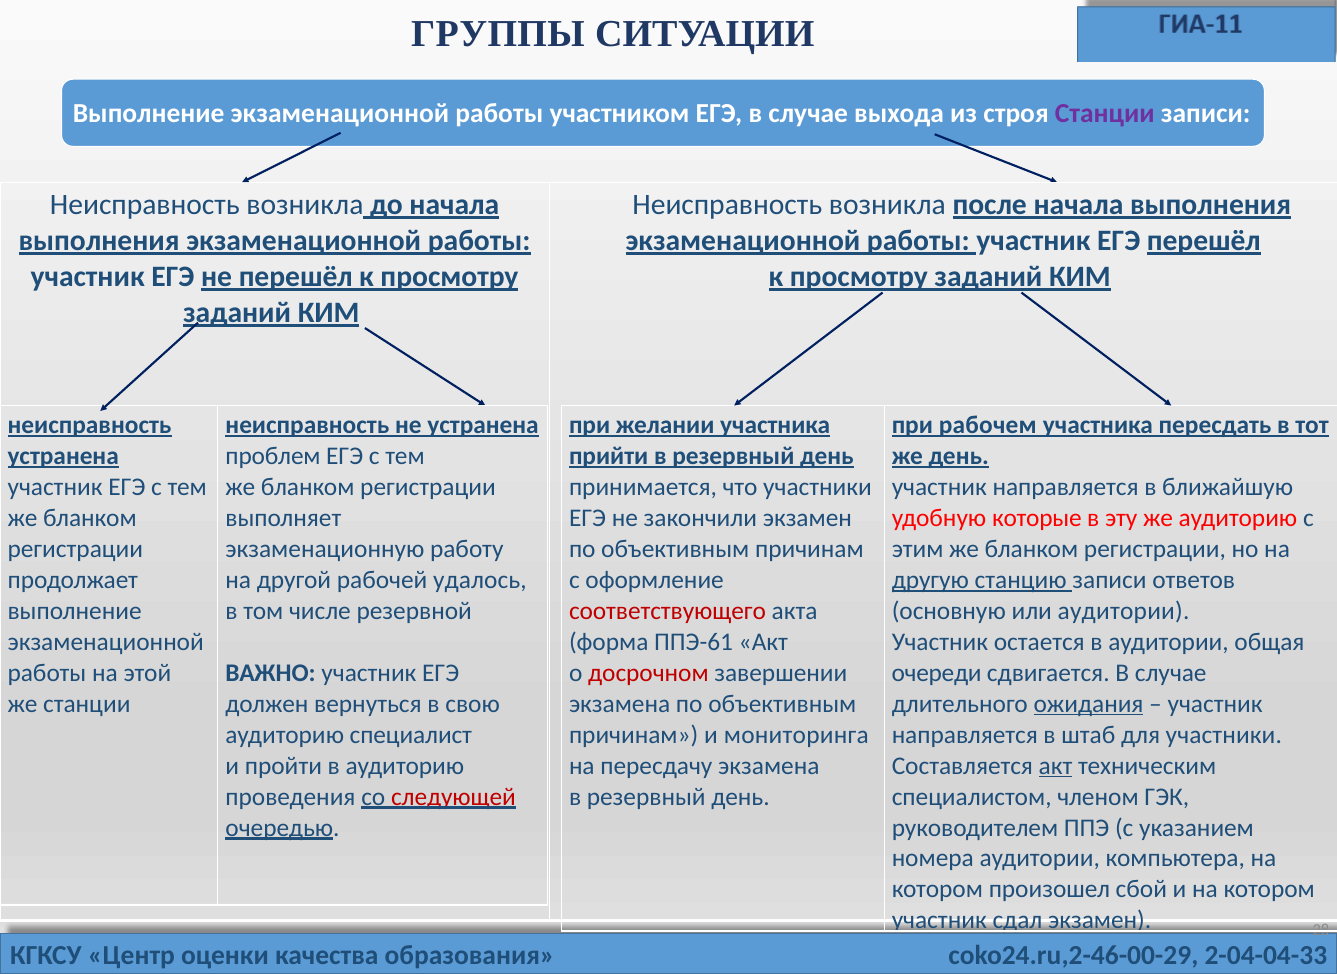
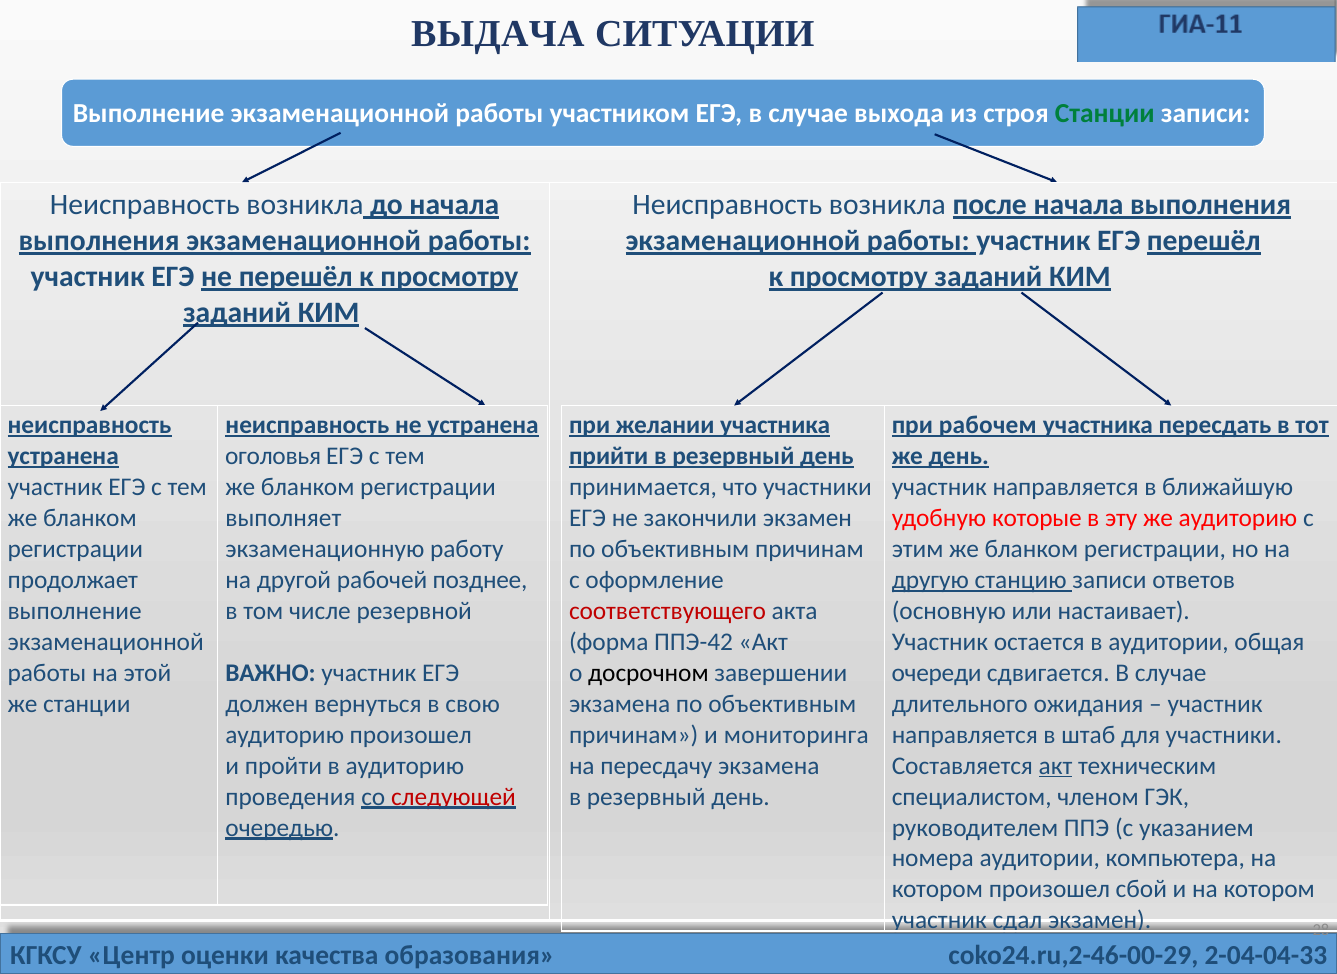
ГРУППЫ: ГРУППЫ -> ВЫДАЧА
Станции at (1105, 113) colour: purple -> green
проблем: проблем -> оголовья
удалось: удалось -> позднее
или аудитории: аудитории -> настаивает
ППЭ-61: ППЭ-61 -> ППЭ-42
досрочном colour: red -> black
ожидания underline: present -> none
аудиторию специалист: специалист -> произошел
